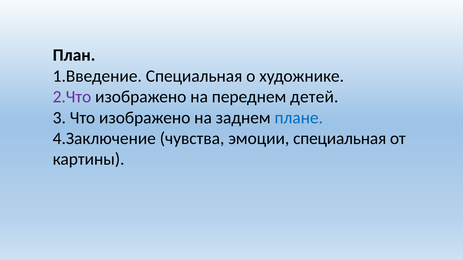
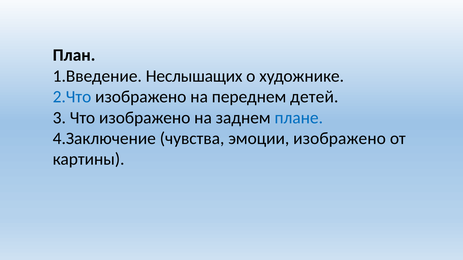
1.Введение Специальная: Специальная -> Неслышащих
2.Что colour: purple -> blue
эмоции специальная: специальная -> изображено
